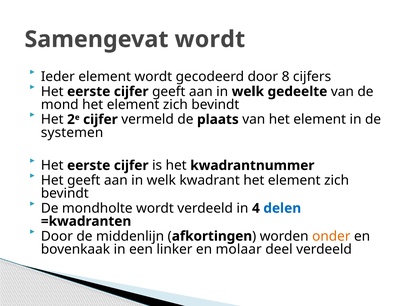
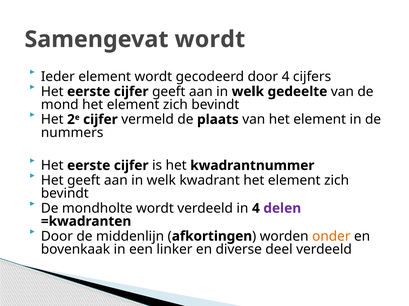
door 8: 8 -> 4
systemen: systemen -> nummers
delen colour: blue -> purple
molaar: molaar -> diverse
